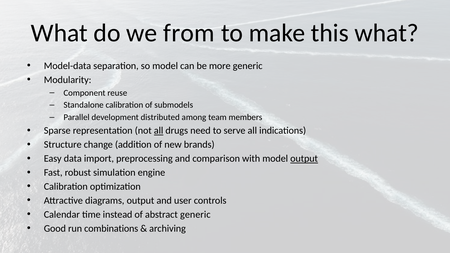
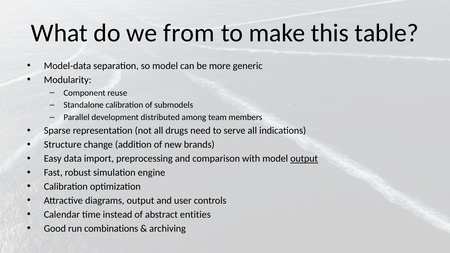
this what: what -> table
all at (159, 131) underline: present -> none
abstract generic: generic -> entities
